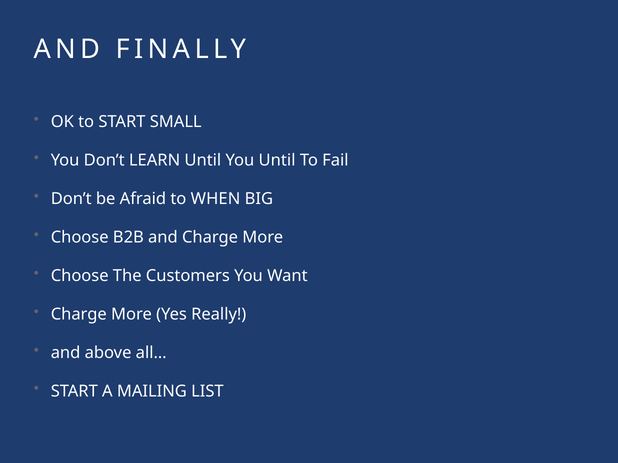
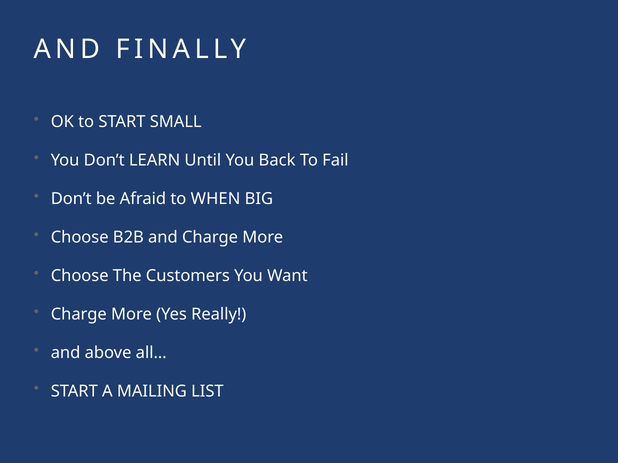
You Until: Until -> Back
